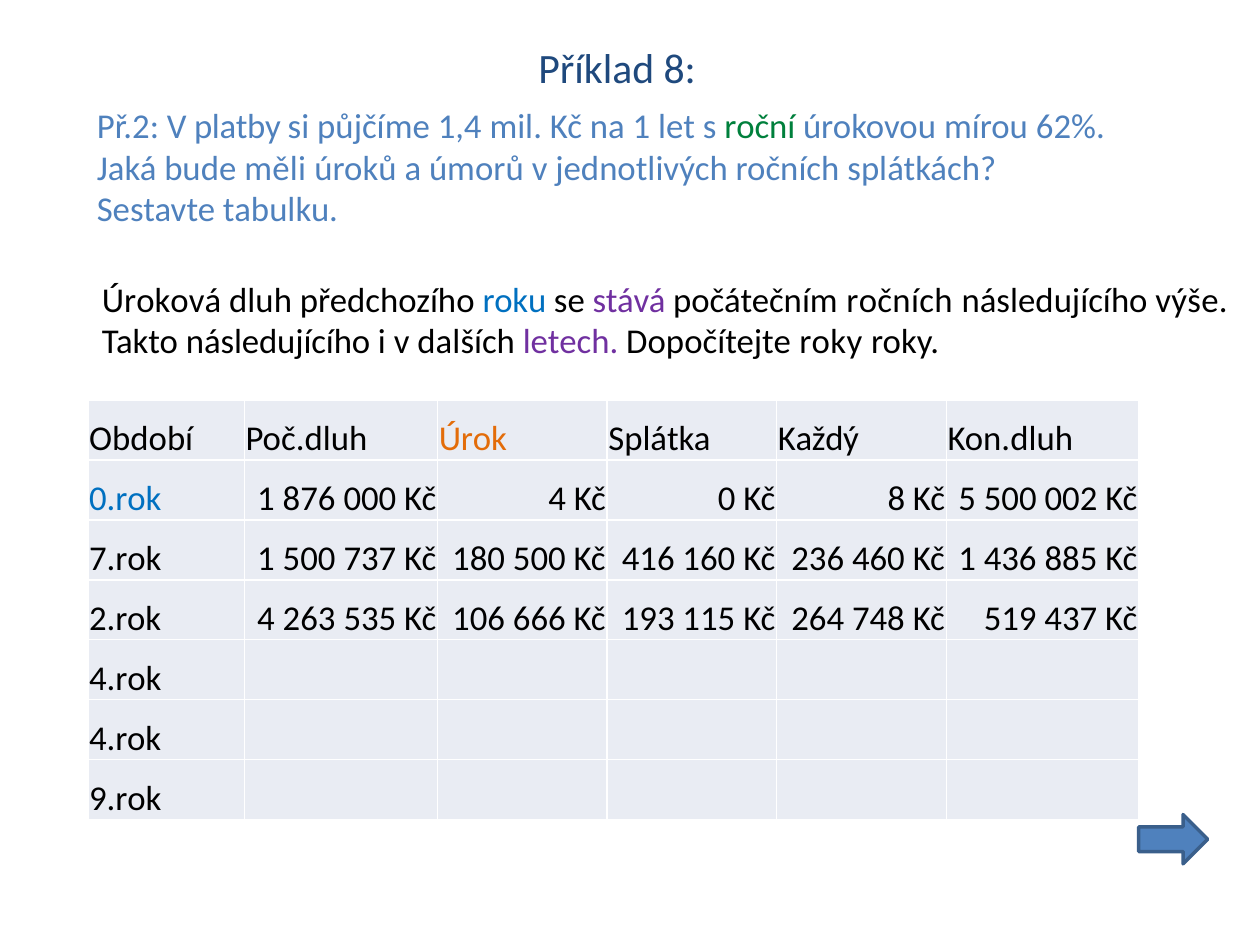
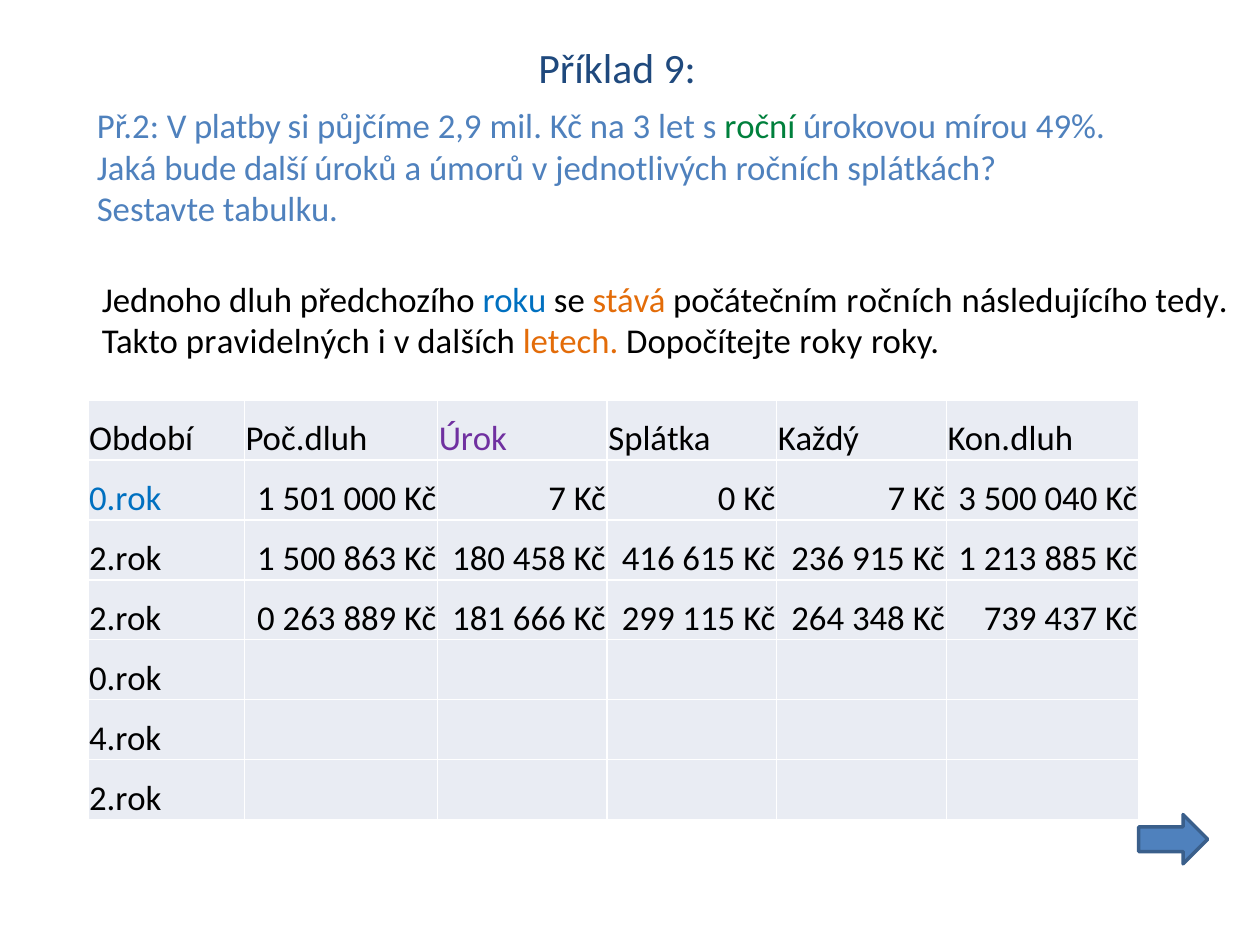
Příklad 8: 8 -> 9
1,4: 1,4 -> 2,9
na 1: 1 -> 3
62%: 62% -> 49%
měli: měli -> další
Úroková: Úroková -> Jednoho
stává colour: purple -> orange
výše: výše -> tedy
Takto následujícího: následujícího -> pravidelných
letech colour: purple -> orange
Úrok colour: orange -> purple
876: 876 -> 501
000 Kč 4: 4 -> 7
0 Kč 8: 8 -> 7
Kč 5: 5 -> 3
002: 002 -> 040
7.rok at (125, 558): 7.rok -> 2.rok
737: 737 -> 863
180 500: 500 -> 458
160: 160 -> 615
460: 460 -> 915
436: 436 -> 213
2.rok 4: 4 -> 0
535: 535 -> 889
106: 106 -> 181
193: 193 -> 299
748: 748 -> 348
519: 519 -> 739
4.rok at (125, 678): 4.rok -> 0.rok
9.rok at (125, 798): 9.rok -> 2.rok
